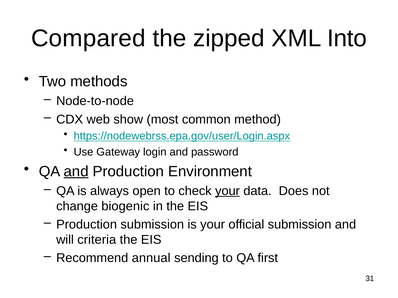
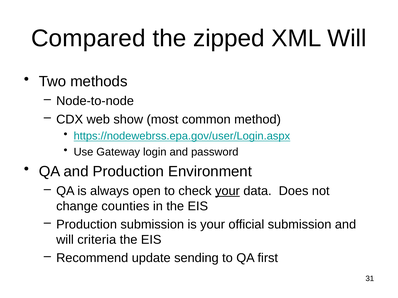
XML Into: Into -> Will
and at (76, 172) underline: present -> none
biogenic: biogenic -> counties
annual: annual -> update
